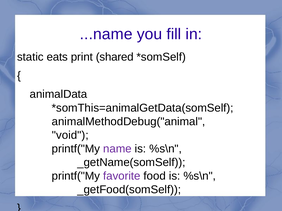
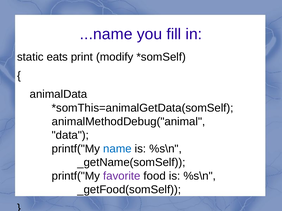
shared: shared -> modify
void: void -> data
name colour: purple -> blue
